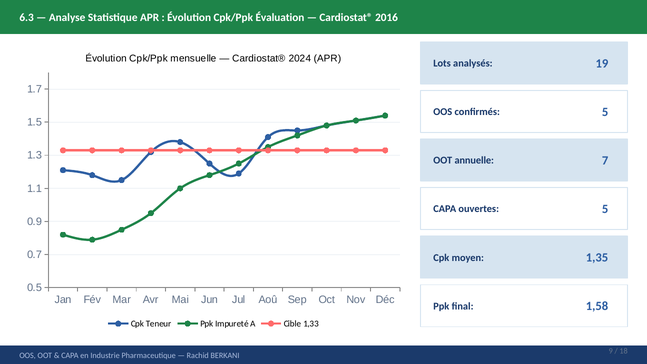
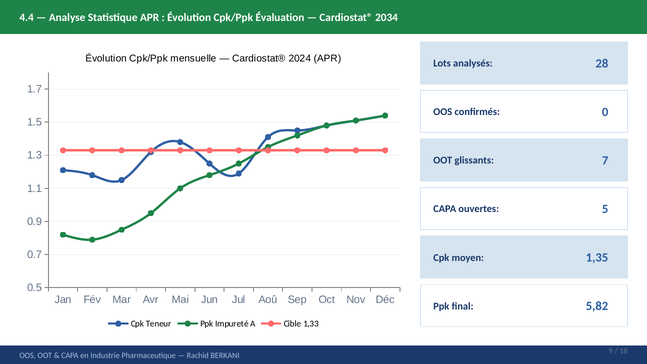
6.3: 6.3 -> 4.4
2016: 2016 -> 2034
19: 19 -> 28
confirmés 5: 5 -> 0
annuelle: annuelle -> glissants
1,58: 1,58 -> 5,82
